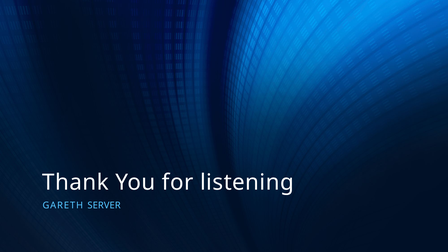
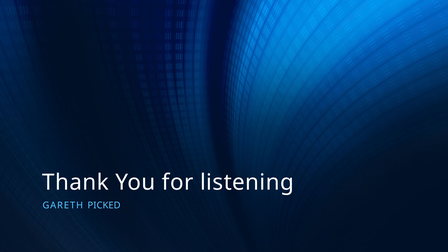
SERVER: SERVER -> PICKED
